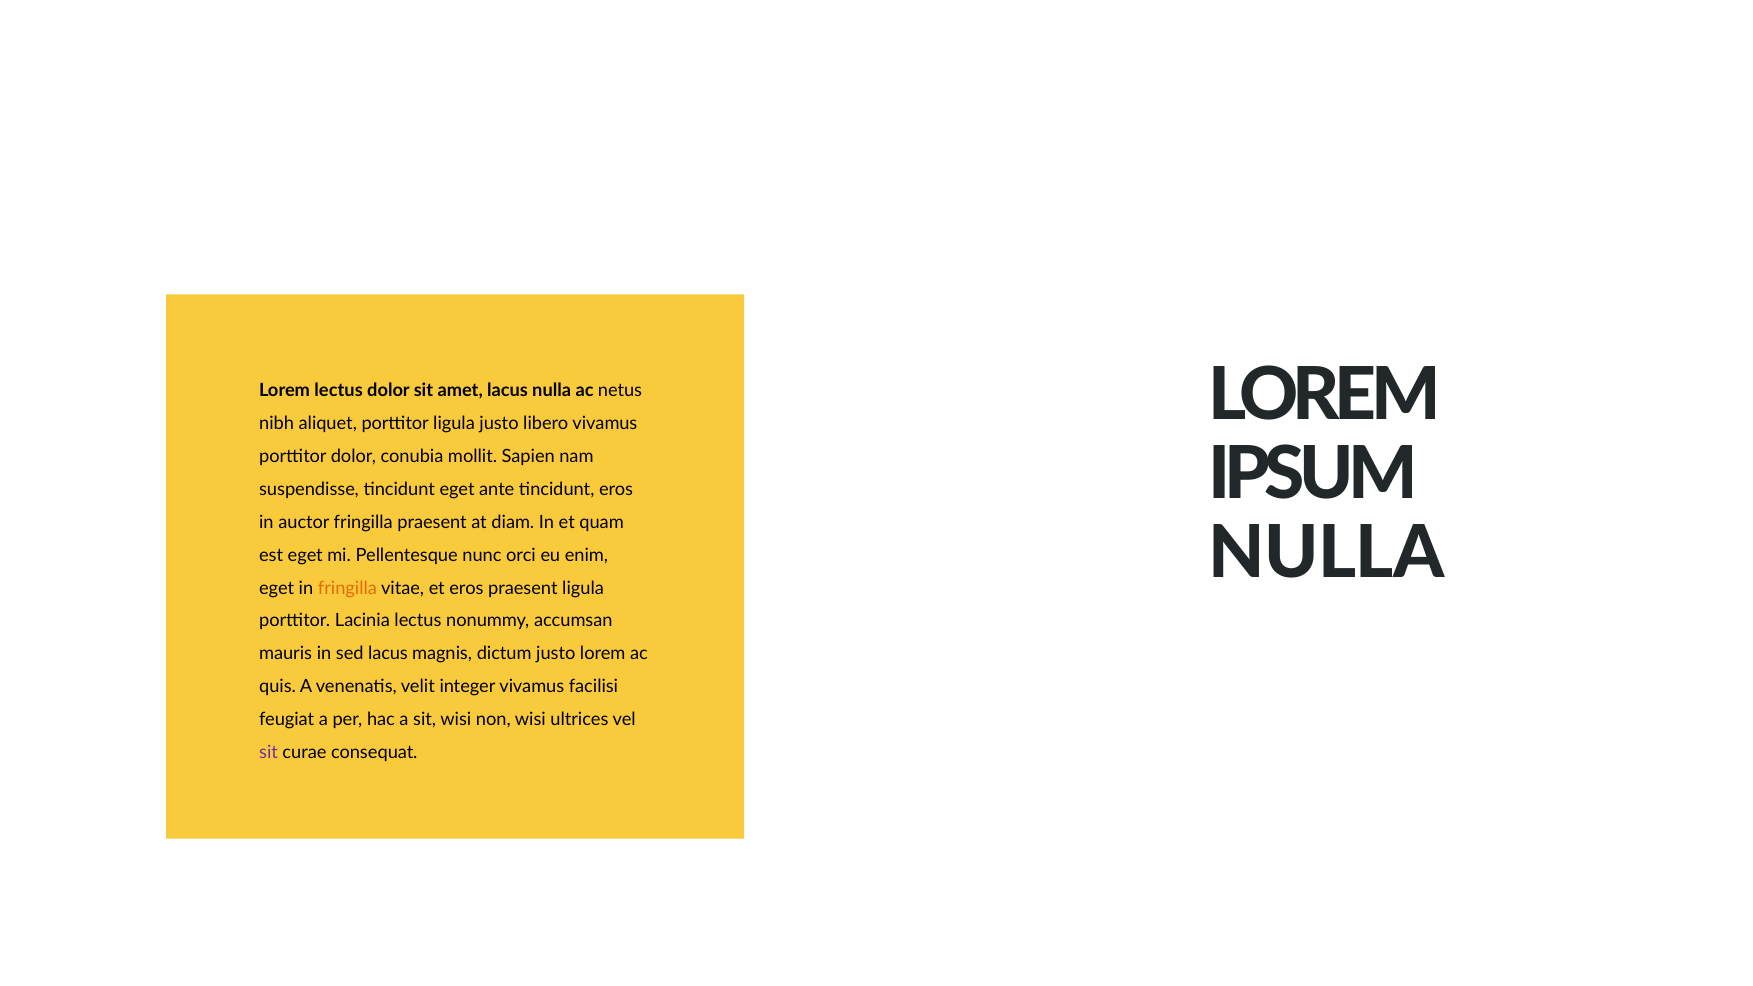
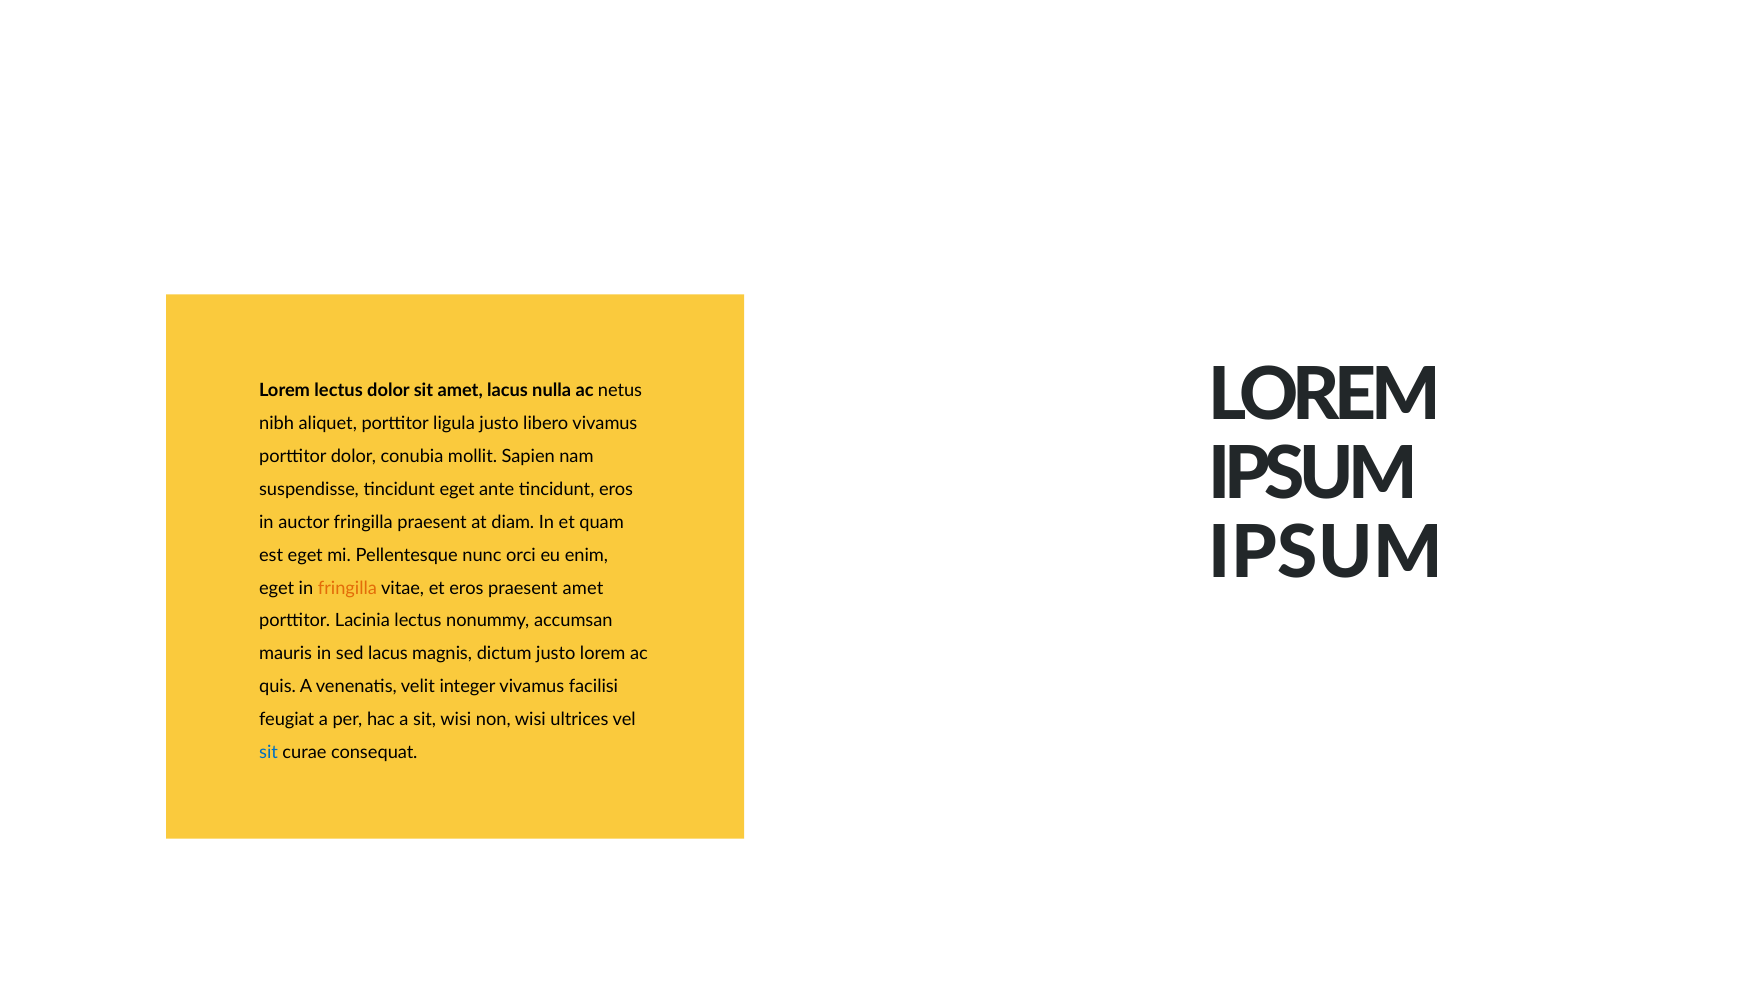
NULLA at (1326, 553): NULLA -> IPSUM
praesent ligula: ligula -> amet
sit at (269, 753) colour: purple -> blue
